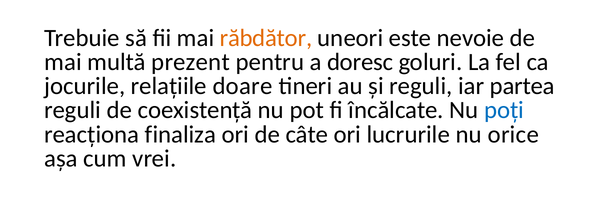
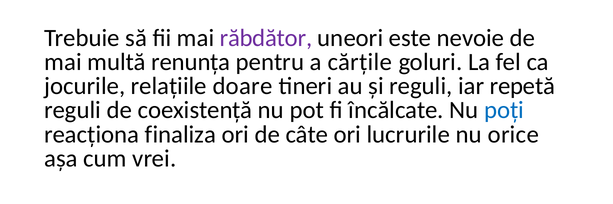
răbdător colour: orange -> purple
prezent: prezent -> renunța
doresc: doresc -> cărțile
partea: partea -> repetă
